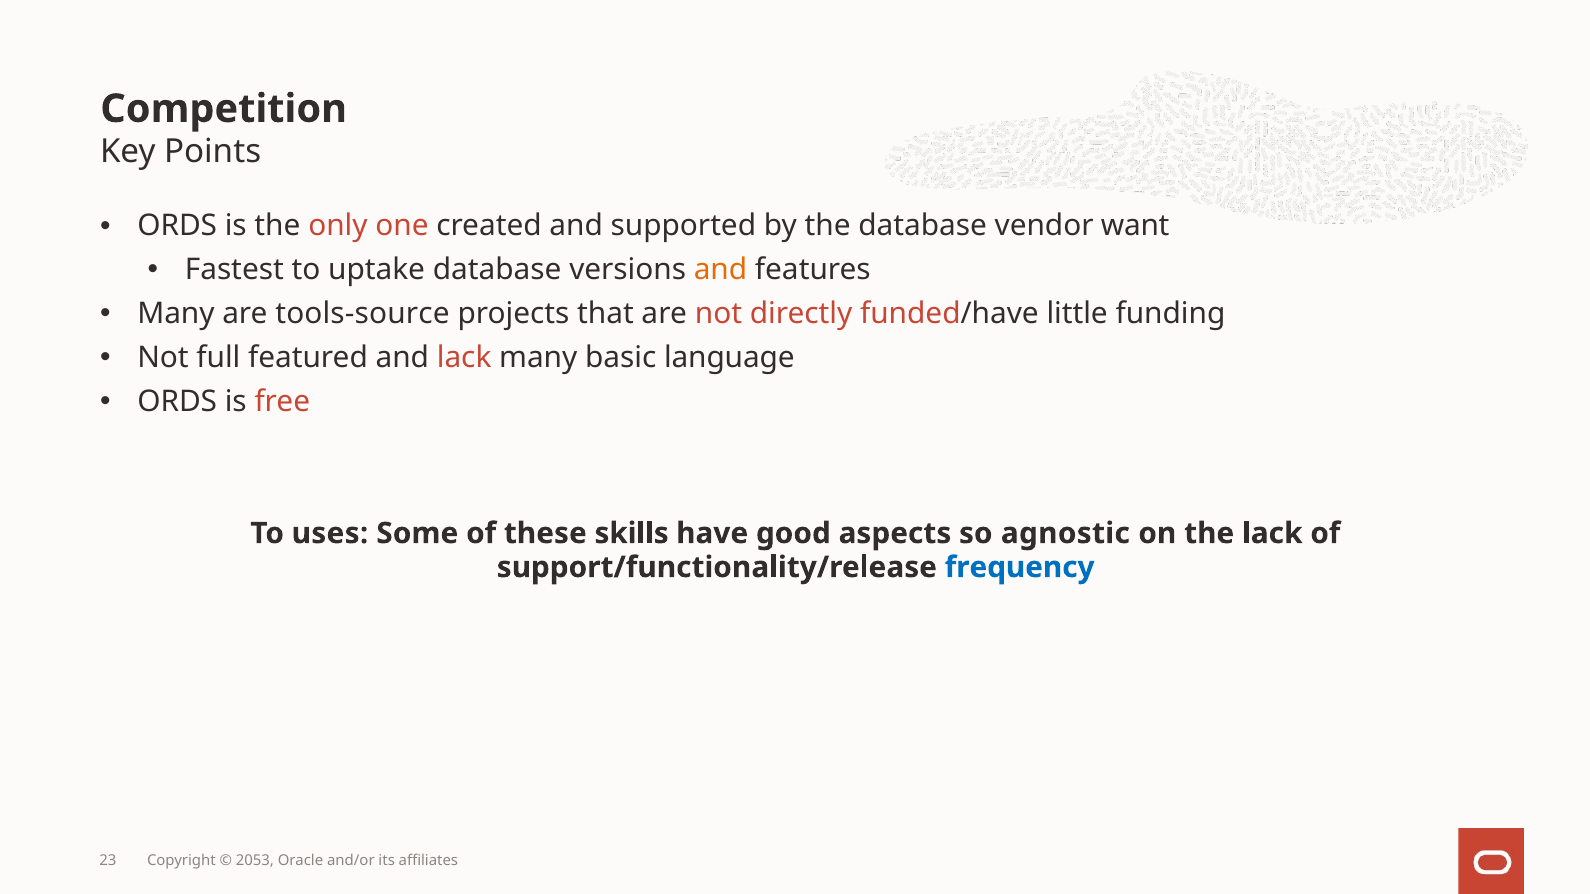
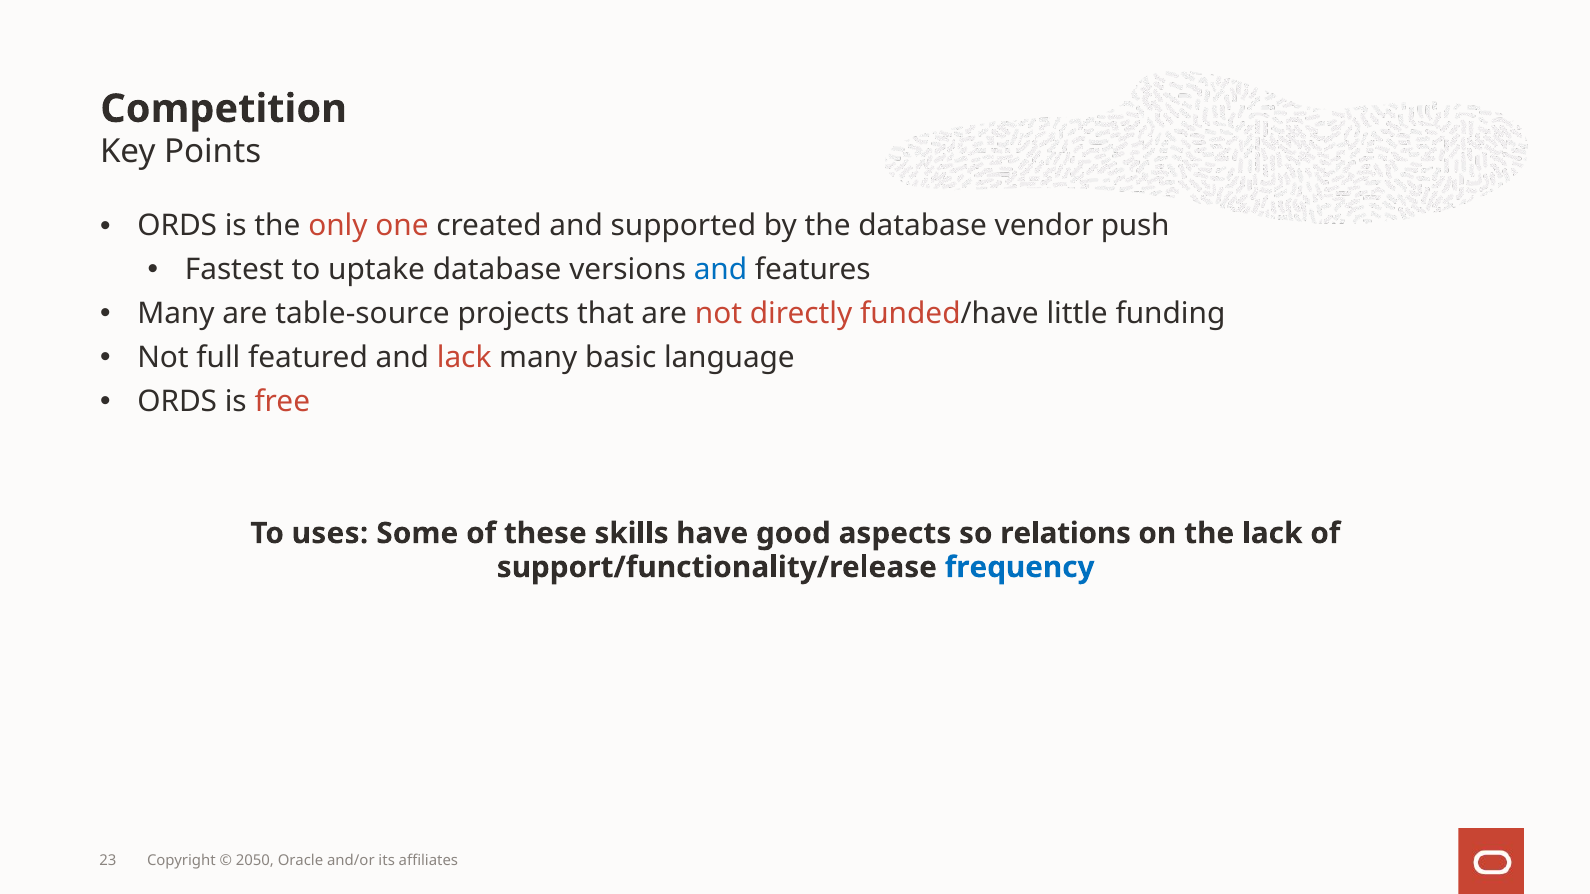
want: want -> push
and at (721, 270) colour: orange -> blue
tools-source: tools-source -> table-source
agnostic: agnostic -> relations
2053: 2053 -> 2050
